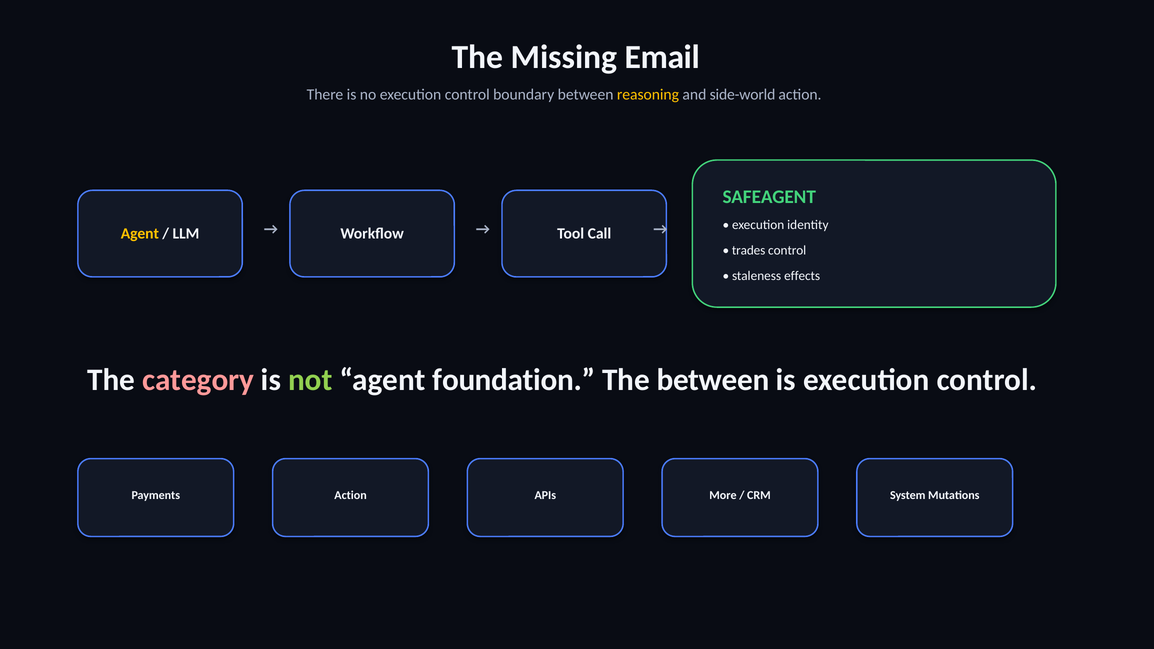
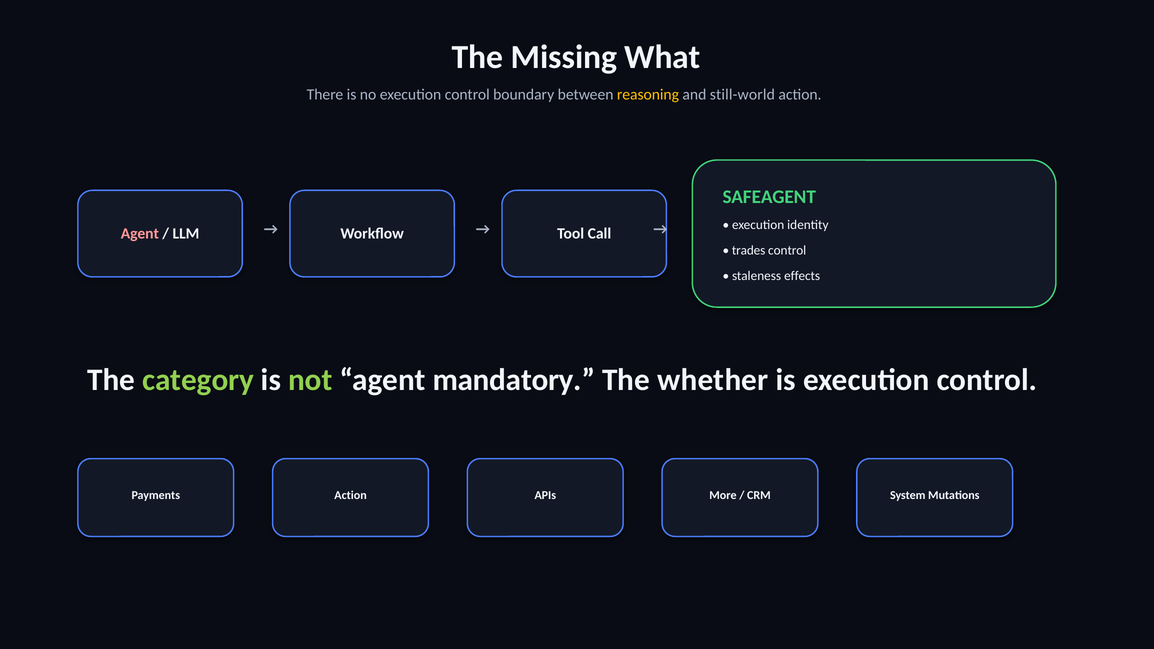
Email: Email -> What
side-world: side-world -> still-world
Agent at (140, 234) colour: yellow -> pink
category colour: pink -> light green
foundation: foundation -> mandatory
The between: between -> whether
